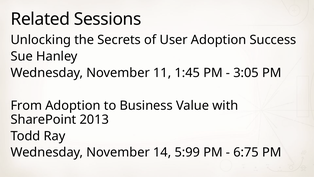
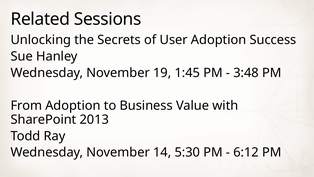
11: 11 -> 19
3:05: 3:05 -> 3:48
5:99: 5:99 -> 5:30
6:75: 6:75 -> 6:12
